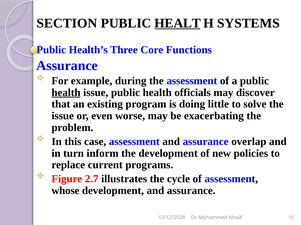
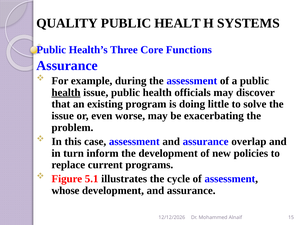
SECTION: SECTION -> QUALITY
HEALT underline: present -> none
2.7: 2.7 -> 5.1
